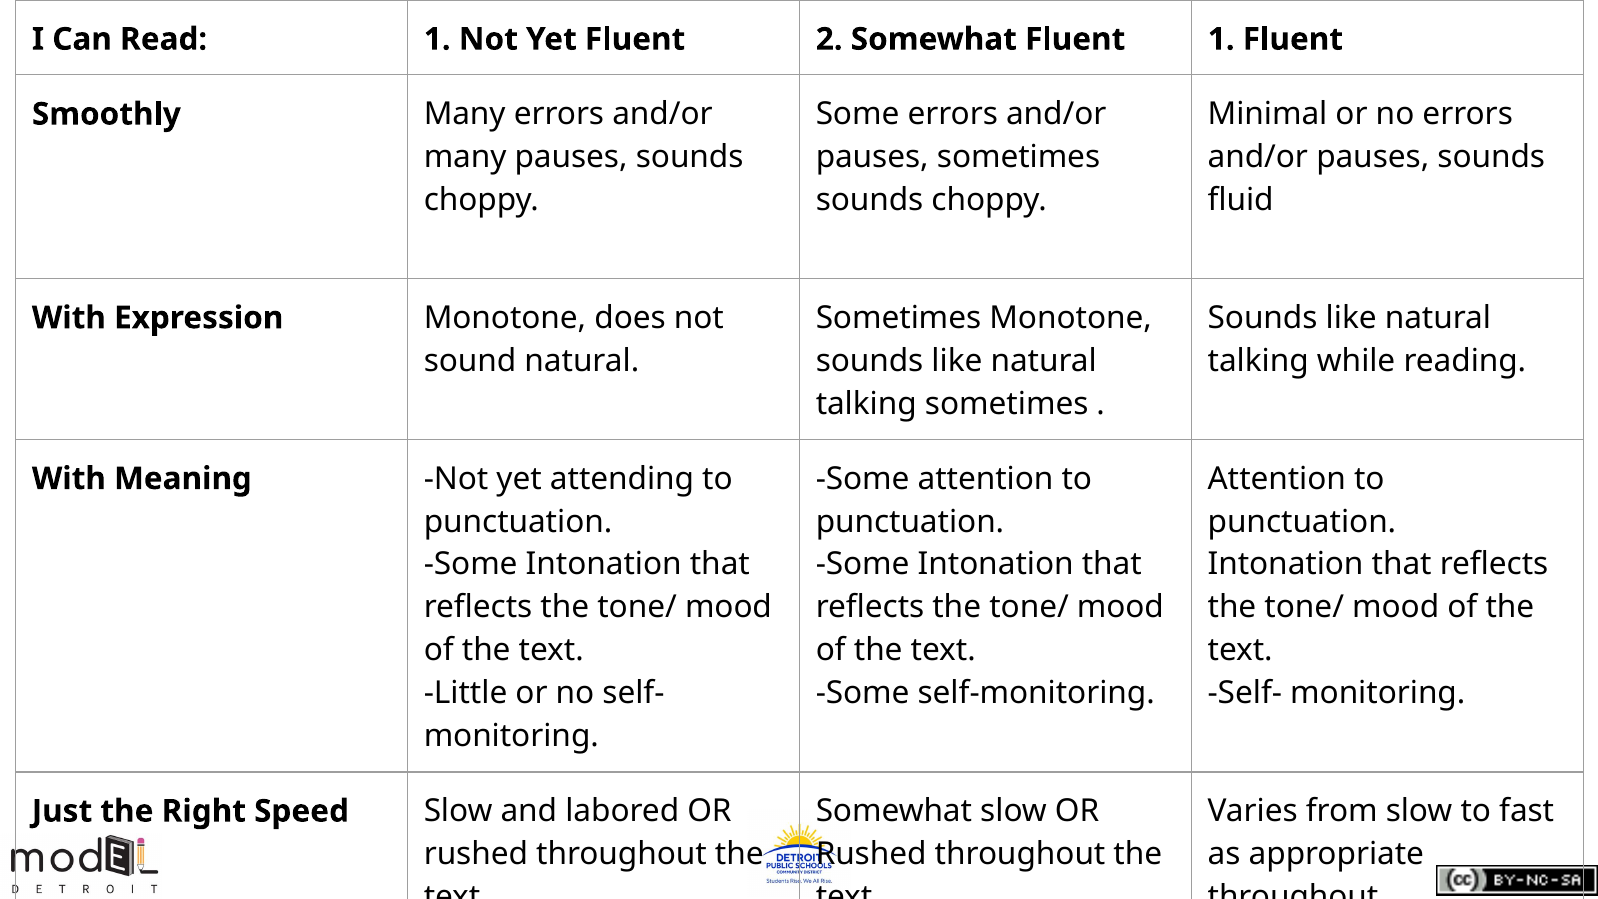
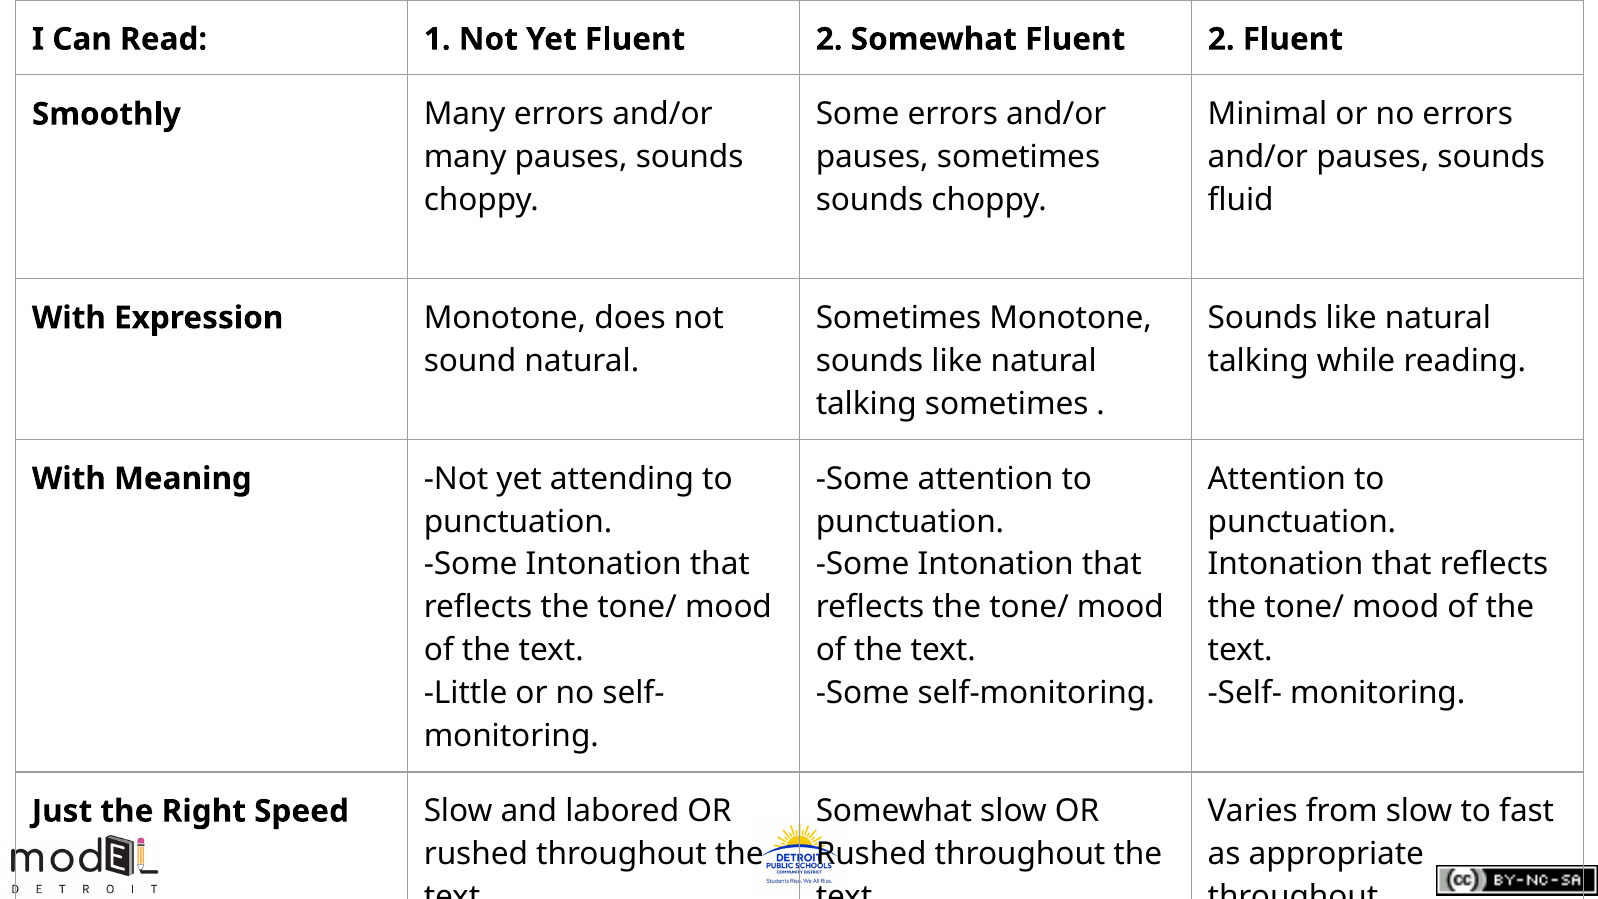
Somewhat Fluent 1: 1 -> 2
